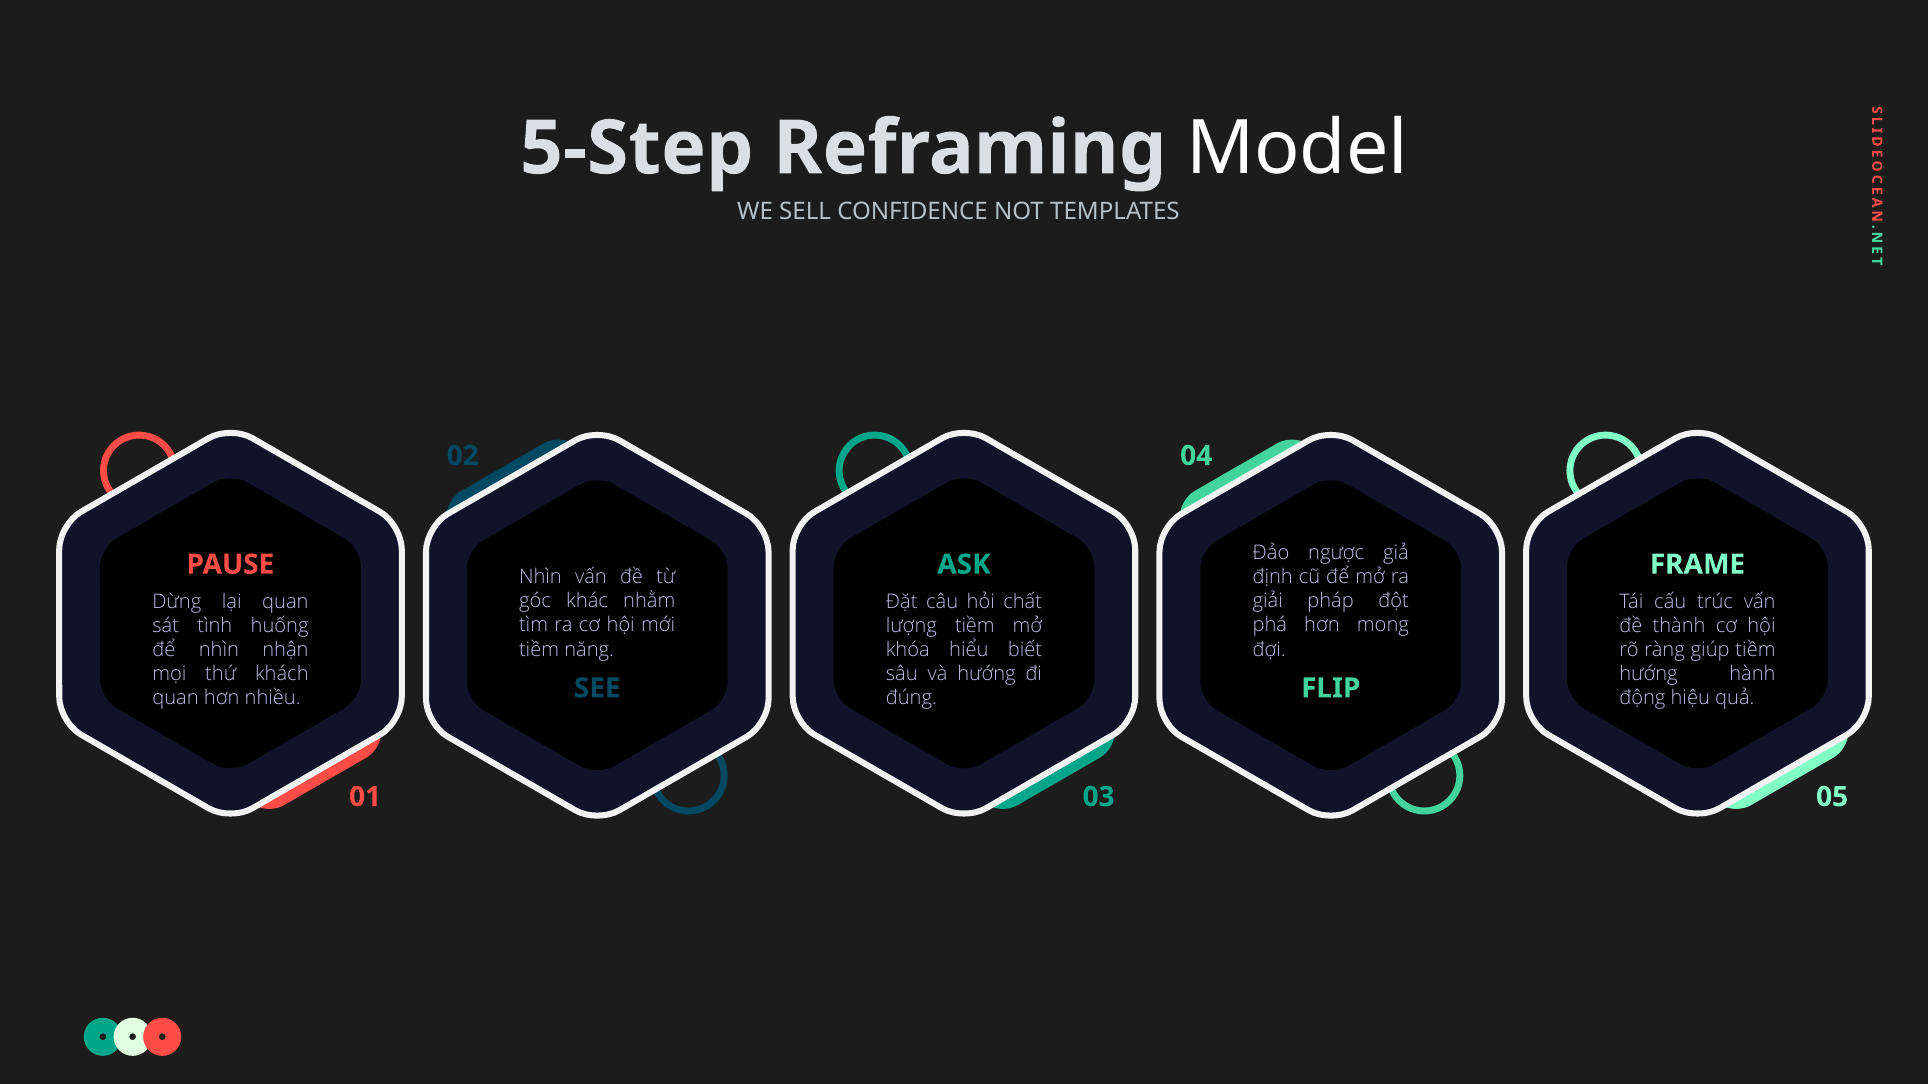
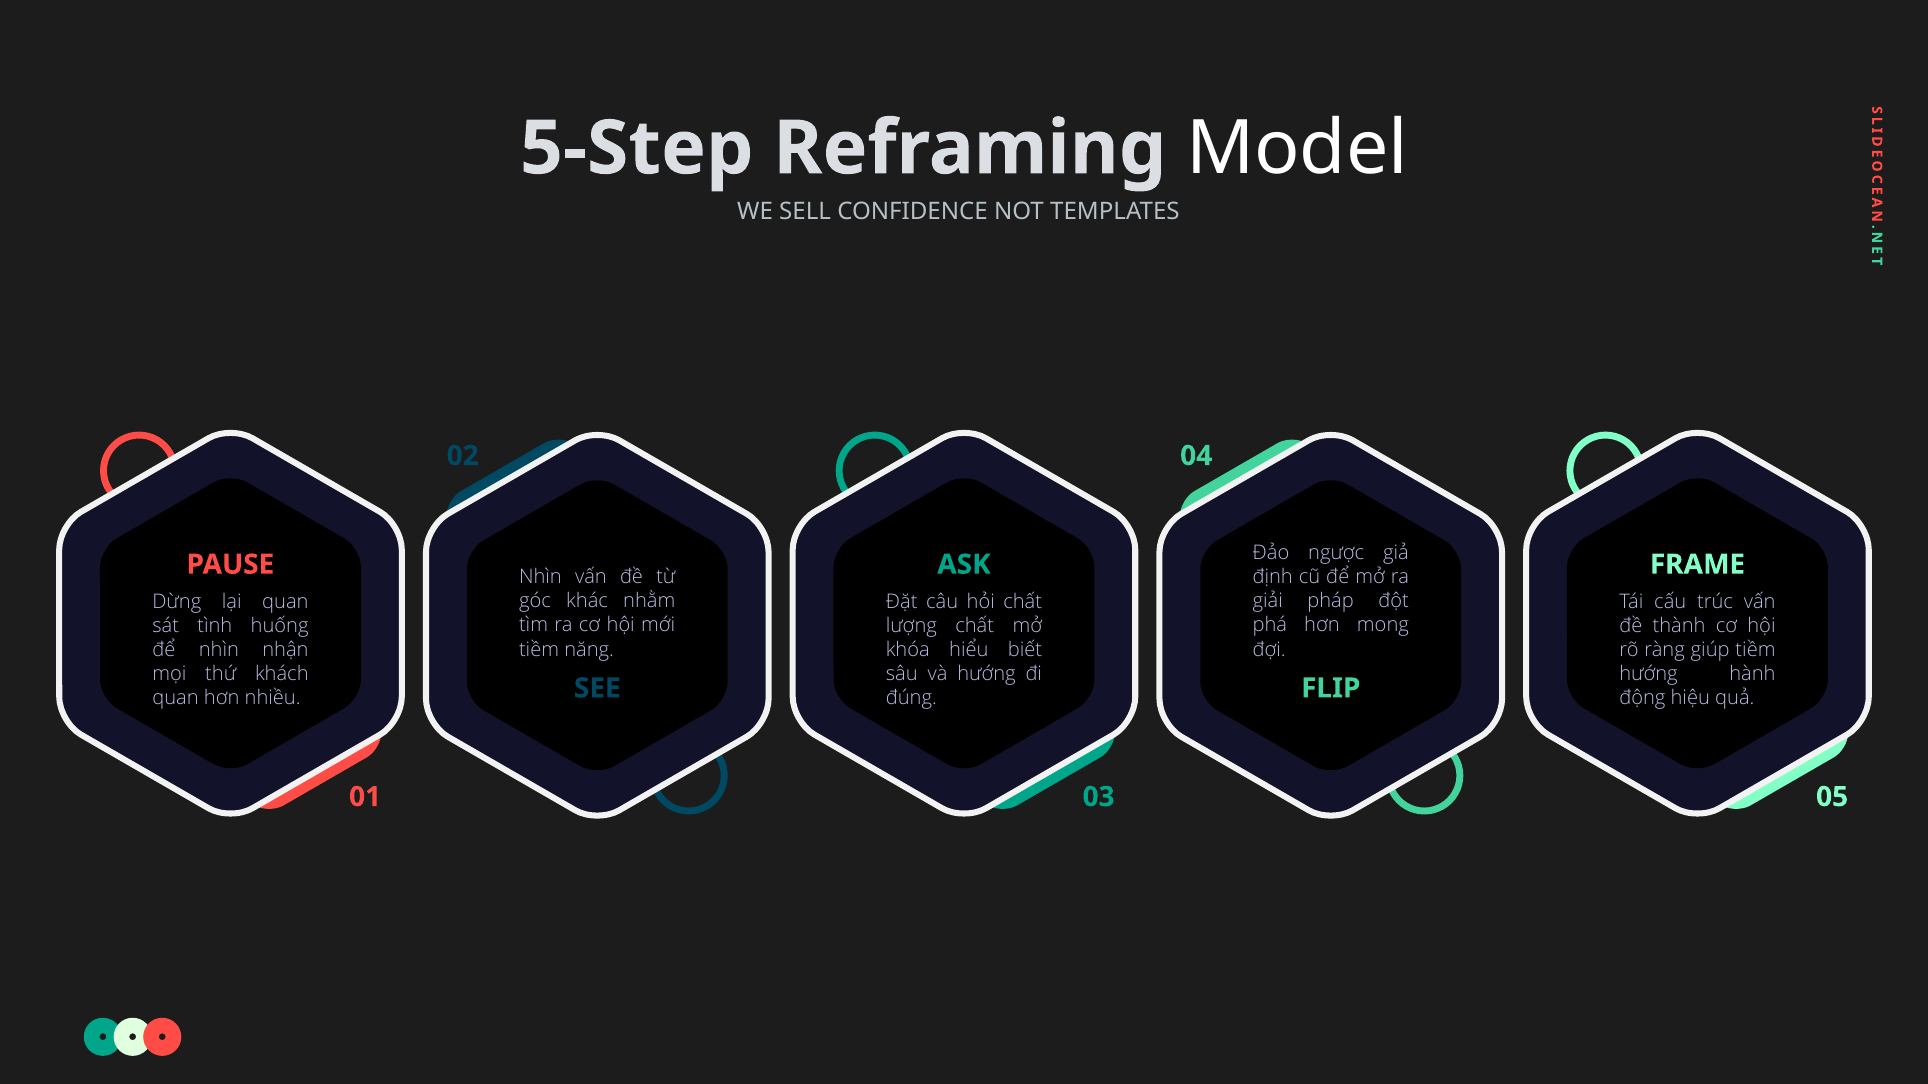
lượng tiềm: tiềm -> chất
